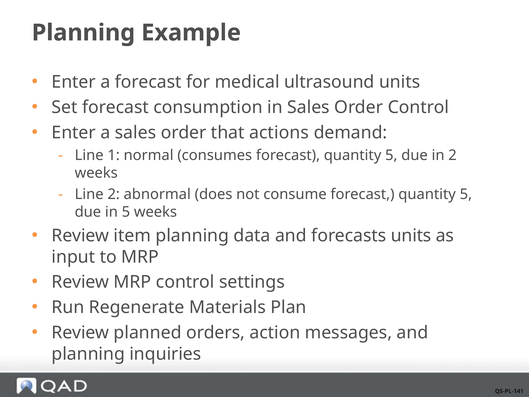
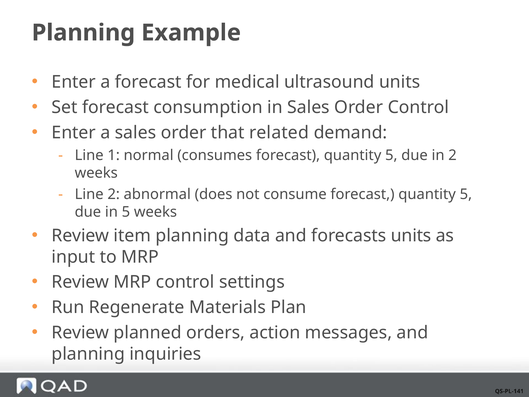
actions: actions -> related
